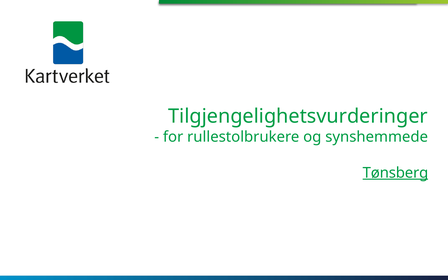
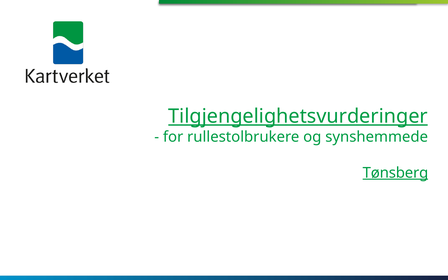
Tilgjengelighetsvurderinger underline: none -> present
